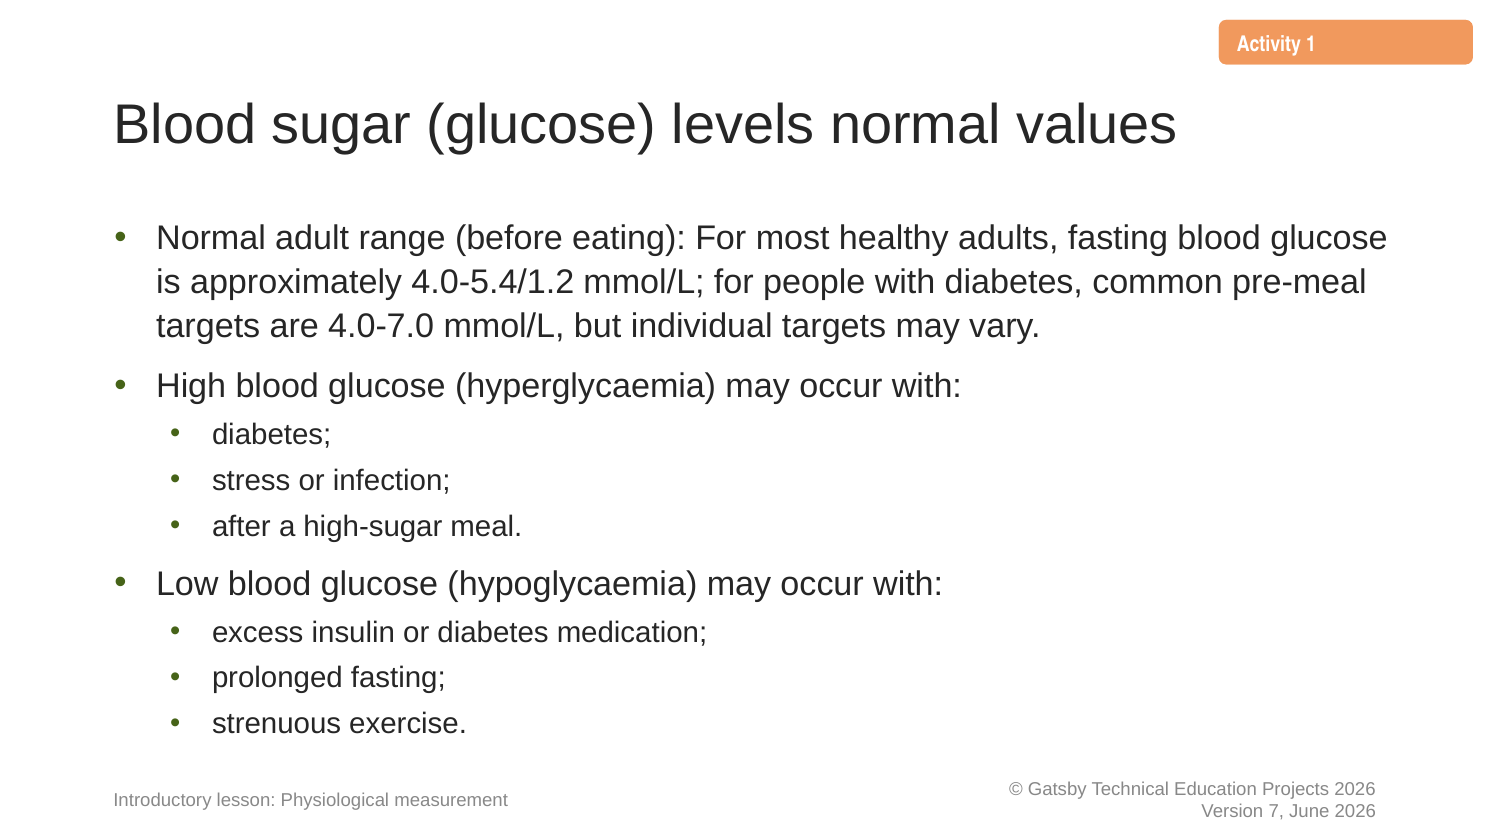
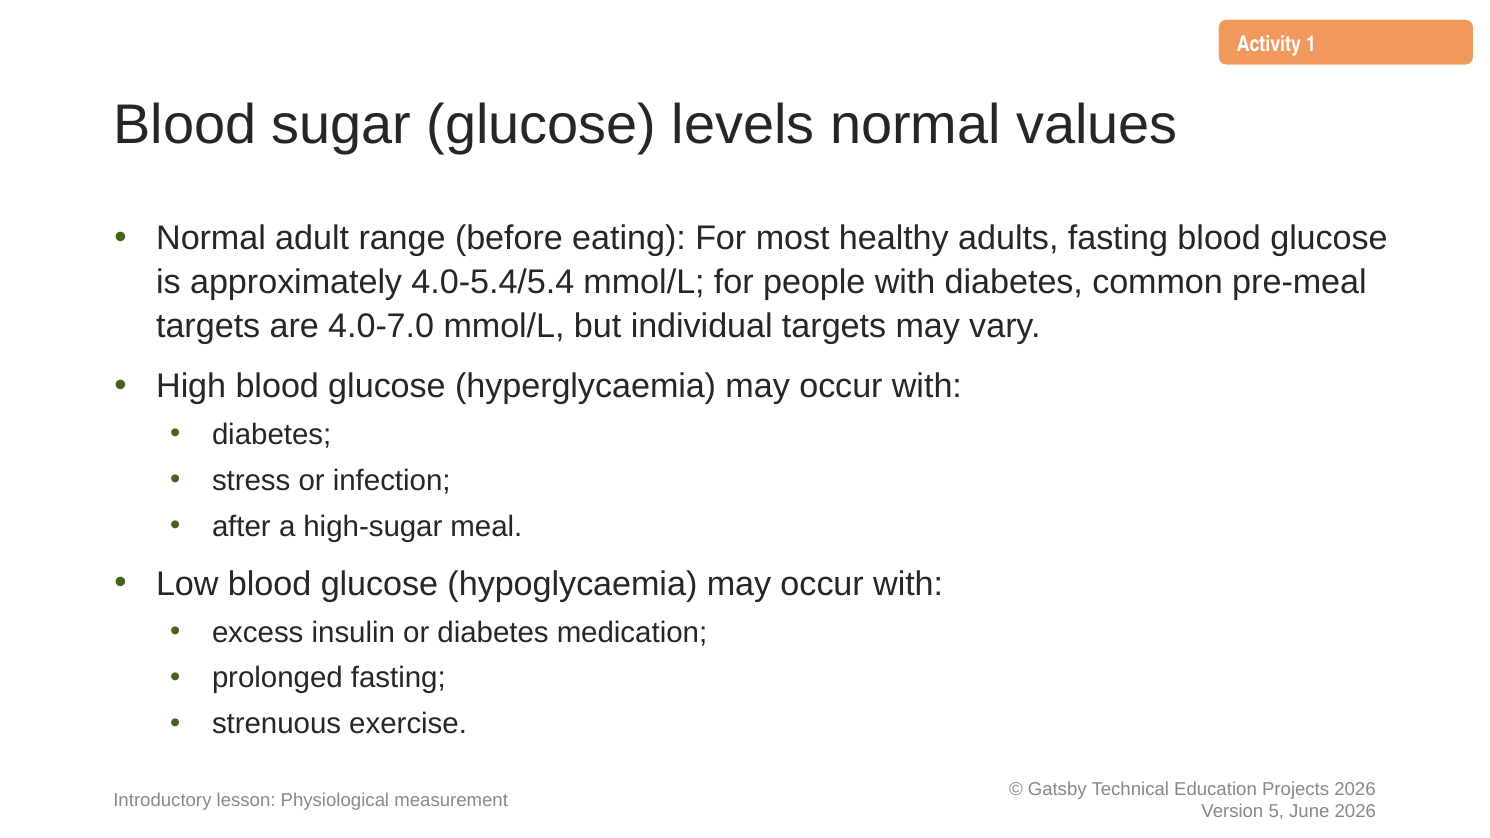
4.0-5.4/1.2: 4.0-5.4/1.2 -> 4.0-5.4/5.4
7: 7 -> 5
